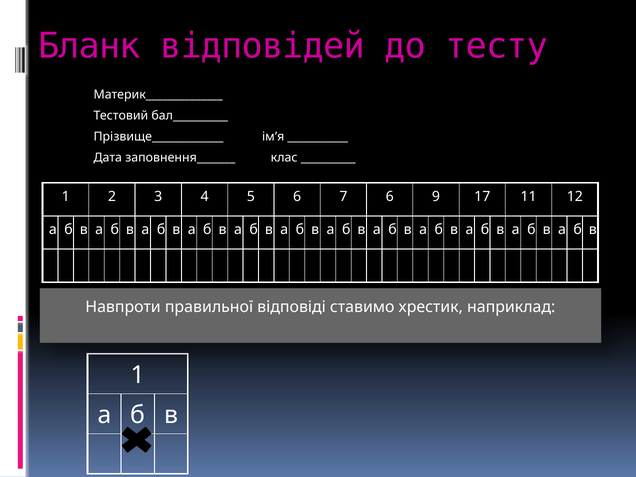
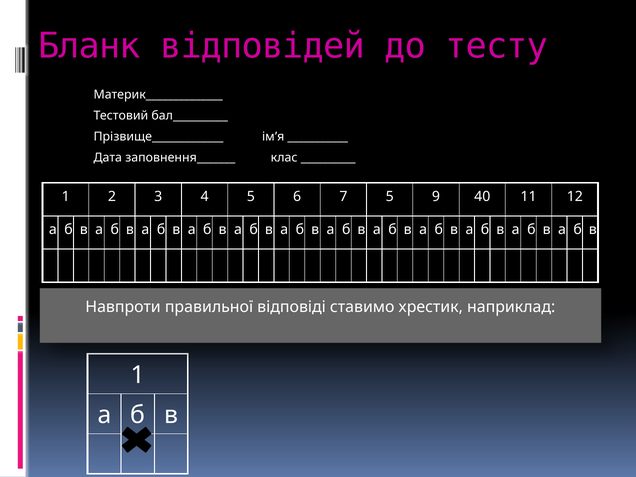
7 6: 6 -> 5
17: 17 -> 40
